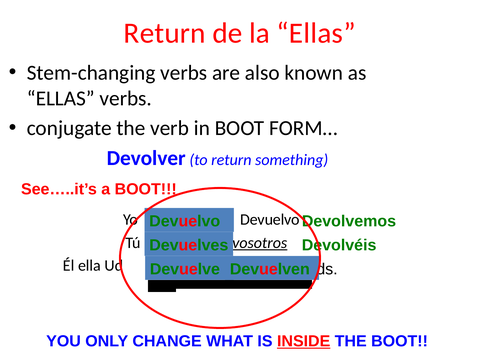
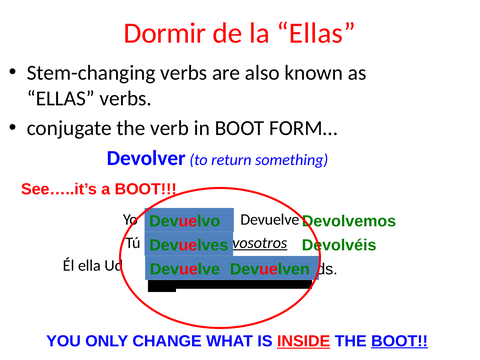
Return at (165, 33): Return -> Dormir
Devuelvo at (270, 220): Devuelvo -> Devuelve
BOOT at (400, 341) underline: none -> present
